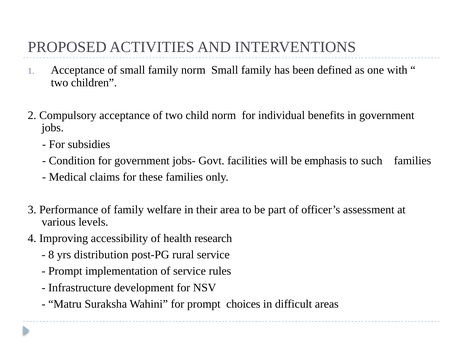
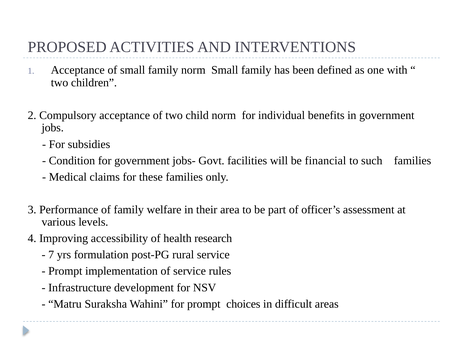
emphasis: emphasis -> financial
8: 8 -> 7
distribution: distribution -> formulation
